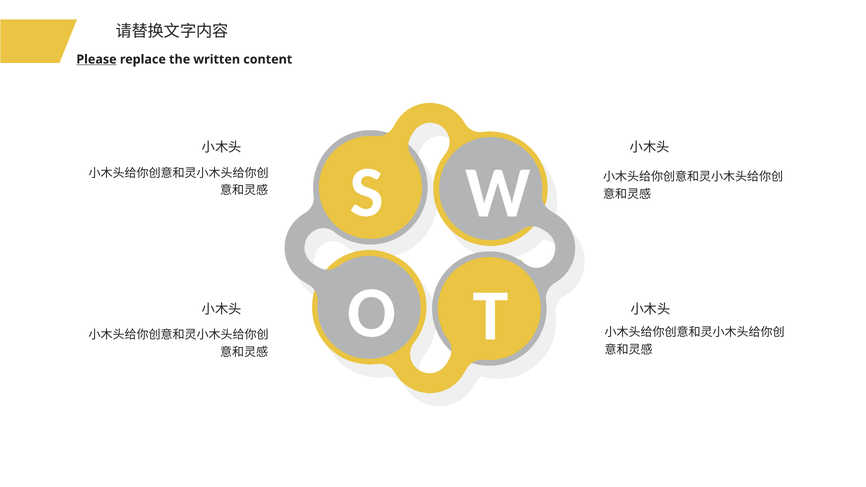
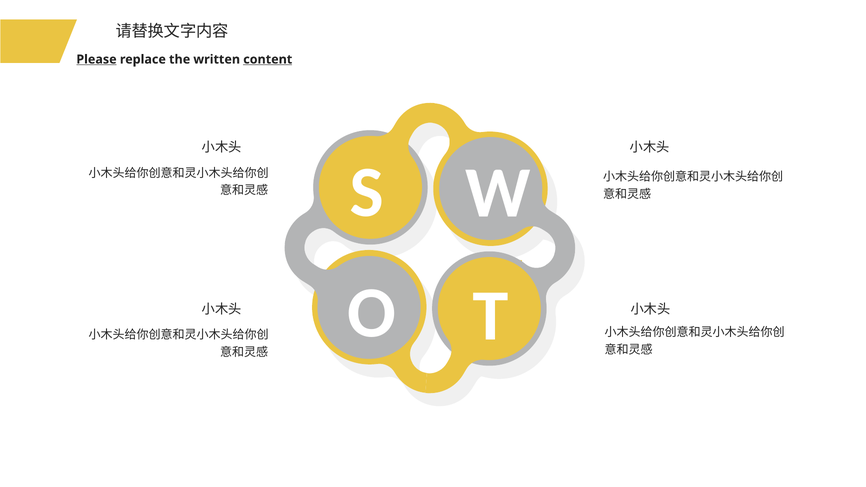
content underline: none -> present
